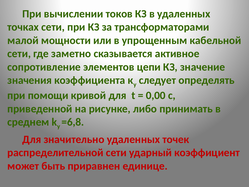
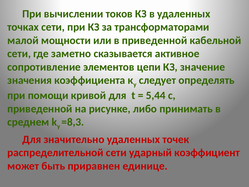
в упрощенным: упрощенным -> приведенной
0,00: 0,00 -> 5,44
=6,8: =6,8 -> =8,3
